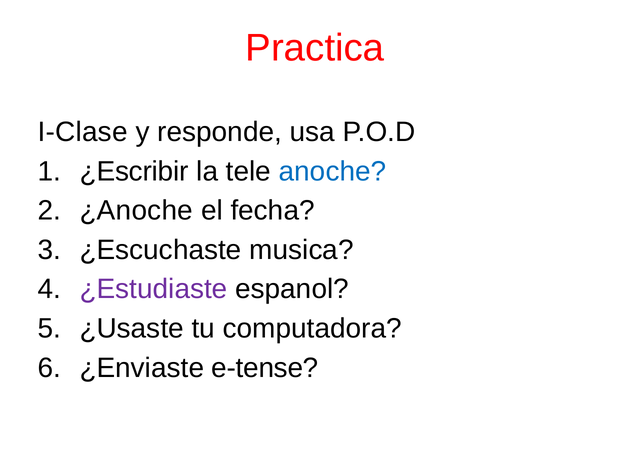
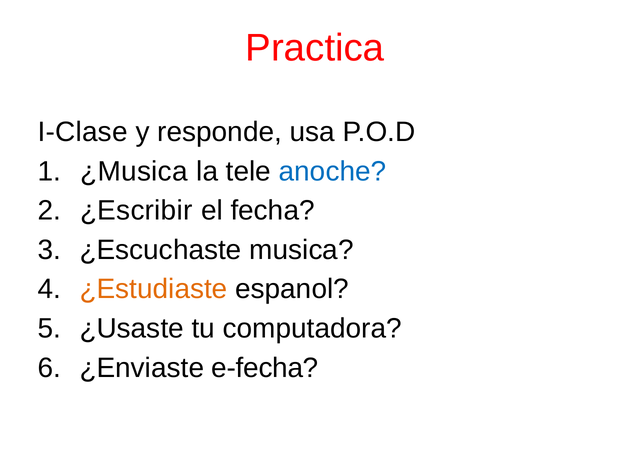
¿Escribir: ¿Escribir -> ¿Musica
¿Anoche: ¿Anoche -> ¿Escribir
¿Estudiaste colour: purple -> orange
e-tense: e-tense -> e-fecha
